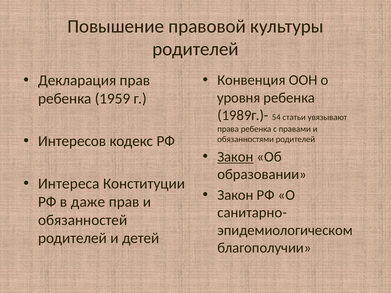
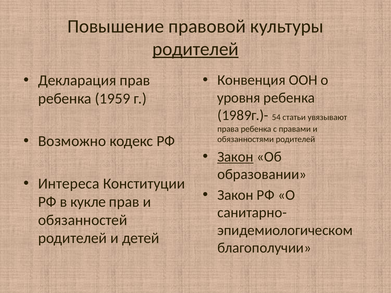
родителей at (196, 49) underline: none -> present
Интересов: Интересов -> Возможно
даже: даже -> кукле
